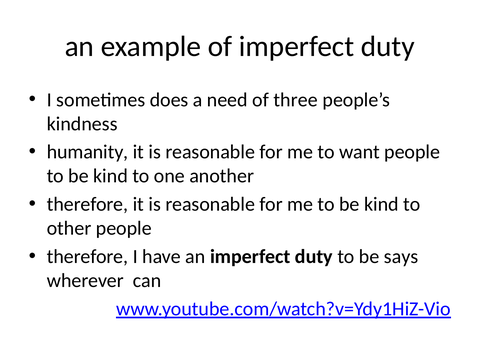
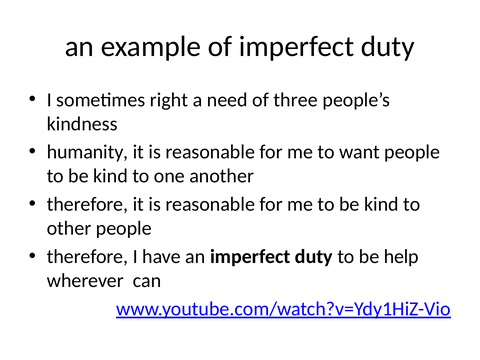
does: does -> right
says: says -> help
